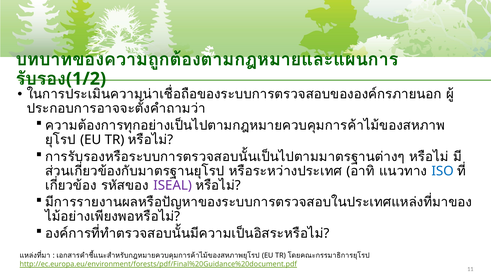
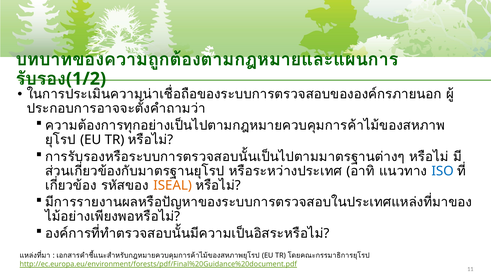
ISEAL colour: purple -> orange
